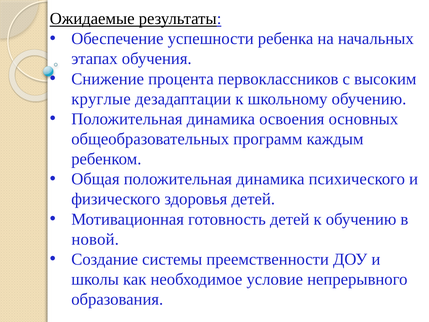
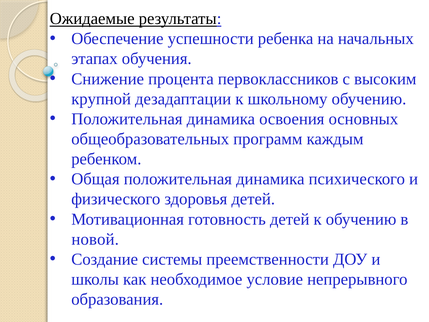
круглые: круглые -> крупной
